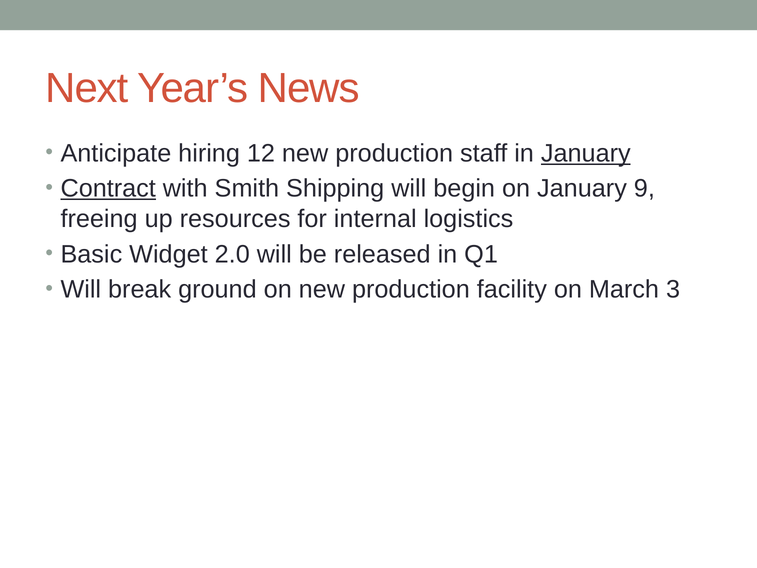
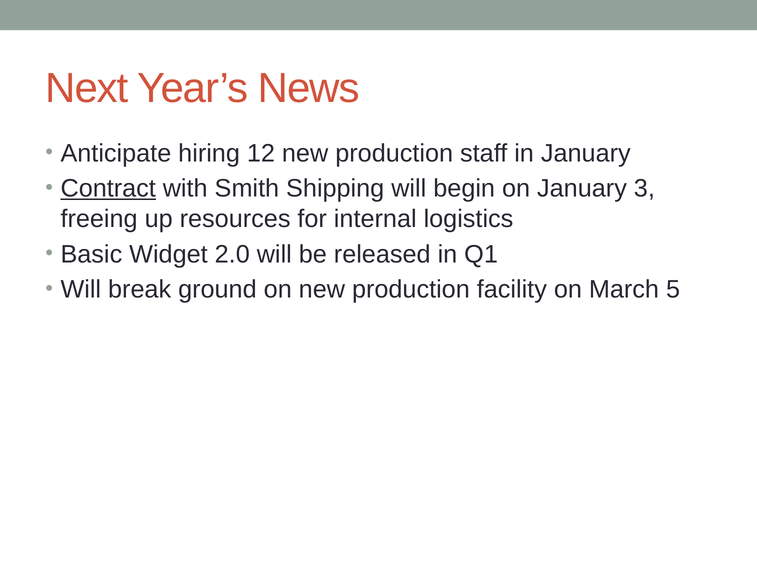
January at (586, 153) underline: present -> none
9: 9 -> 3
3: 3 -> 5
